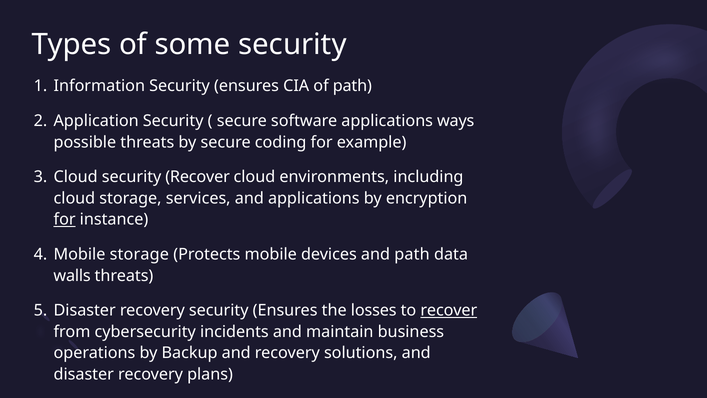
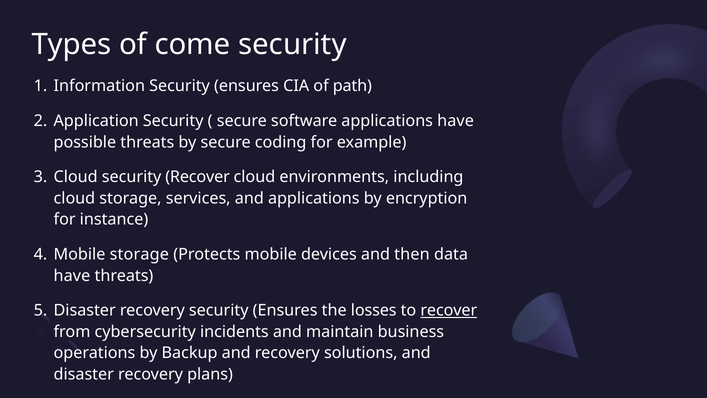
some: some -> come
applications ways: ways -> have
for at (65, 219) underline: present -> none
and path: path -> then
walls at (72, 275): walls -> have
